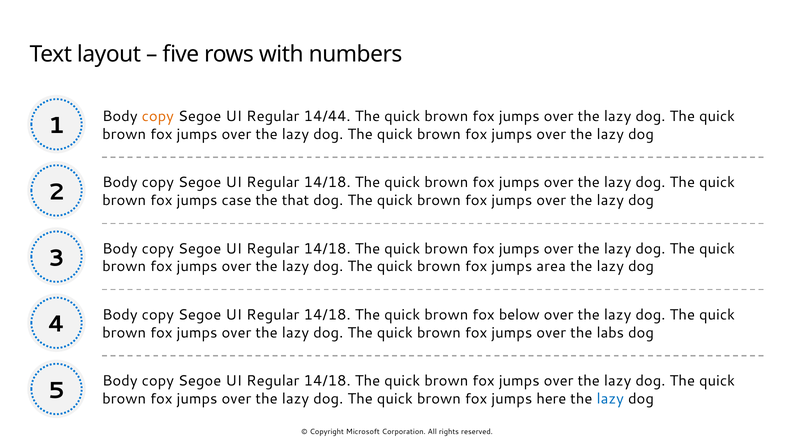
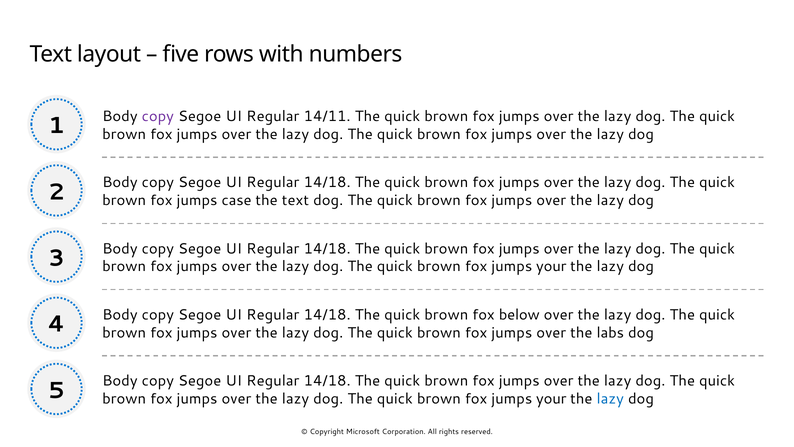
copy at (158, 116) colour: orange -> purple
14/44: 14/44 -> 14/11
the that: that -> text
area at (551, 266): area -> your
here at (551, 398): here -> your
